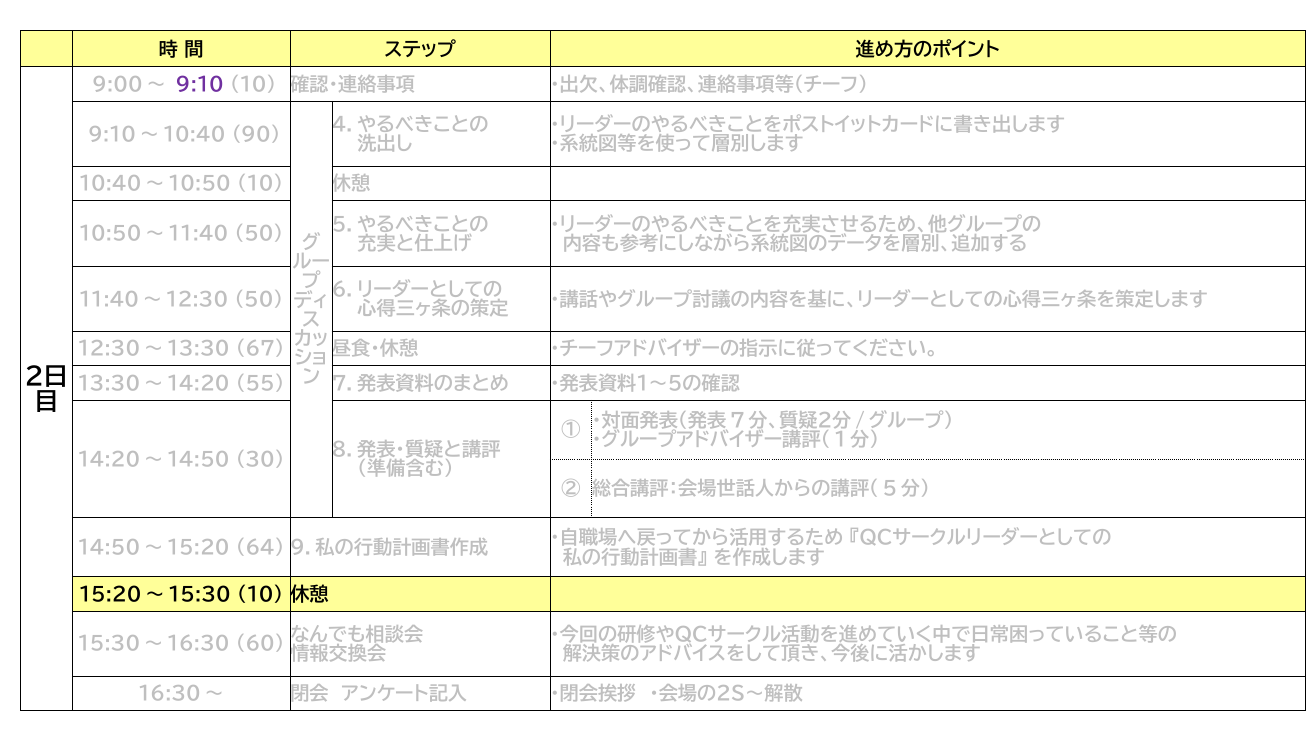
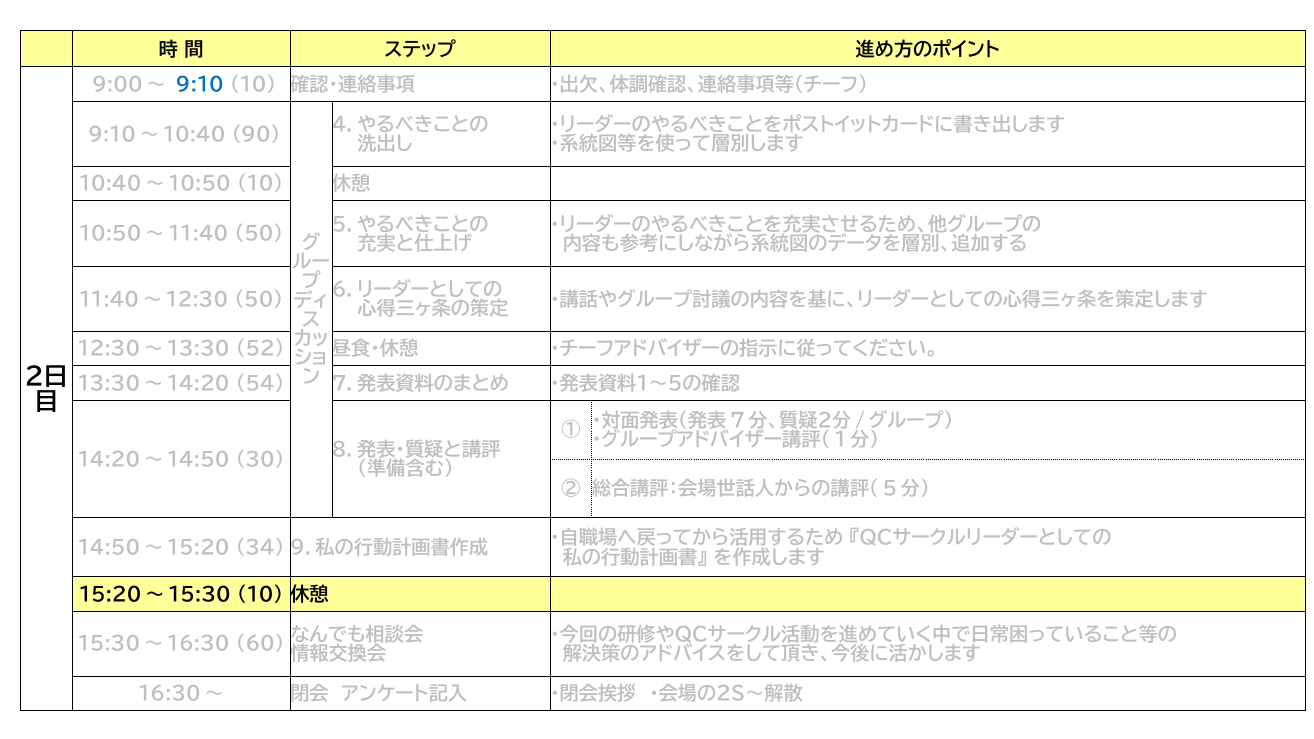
9:10 colour: purple -> blue
67: 67 -> 52
55: 55 -> 54
64: 64 -> 34
